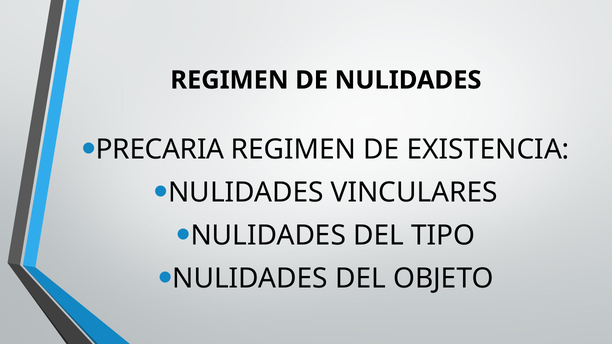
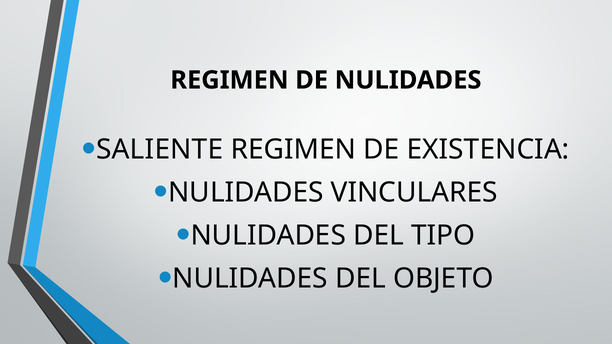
PRECARIA: PRECARIA -> SALIENTE
